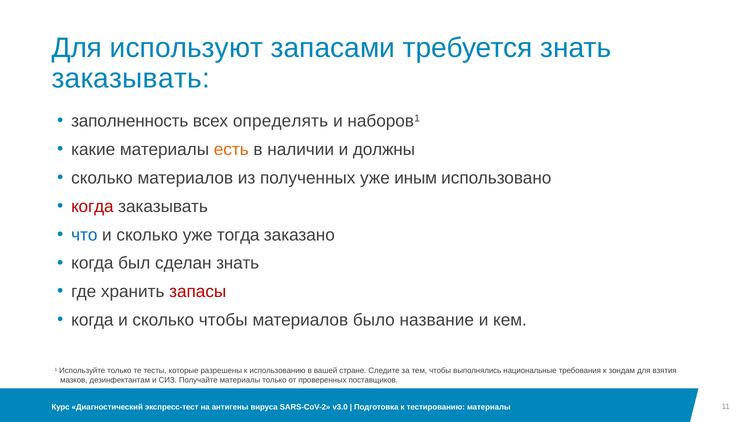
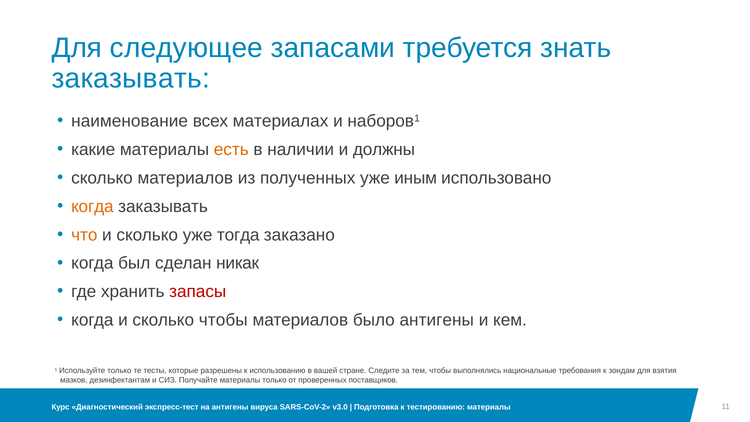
используют: используют -> следующее
заполненность: заполненность -> наименование
определять: определять -> материалах
когда at (92, 206) colour: red -> orange
что colour: blue -> orange
сделан знать: знать -> никак
было название: название -> антигены
